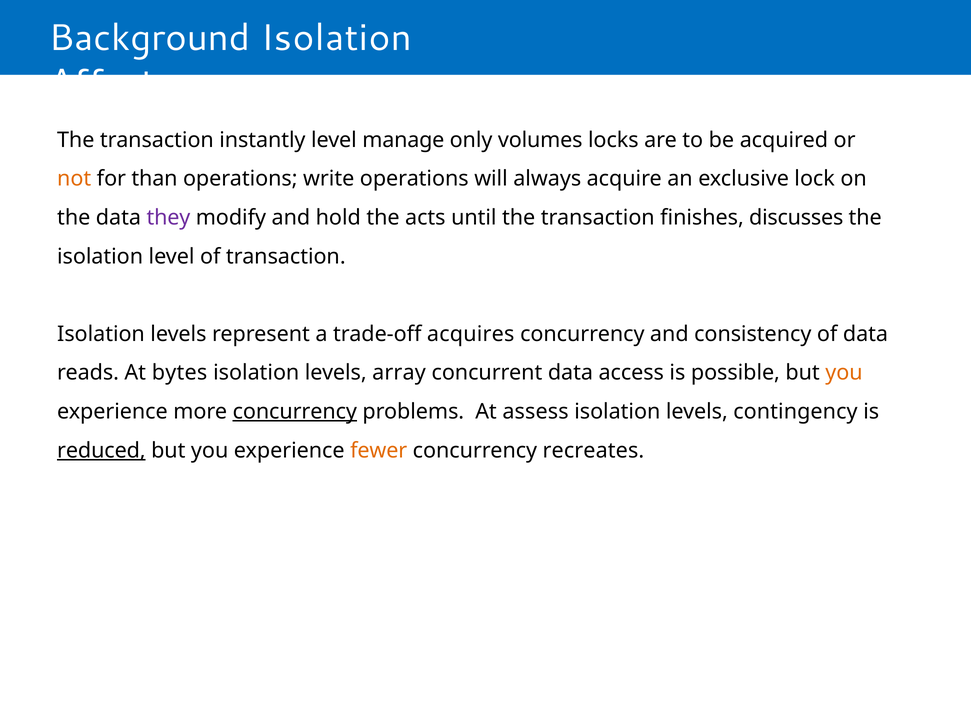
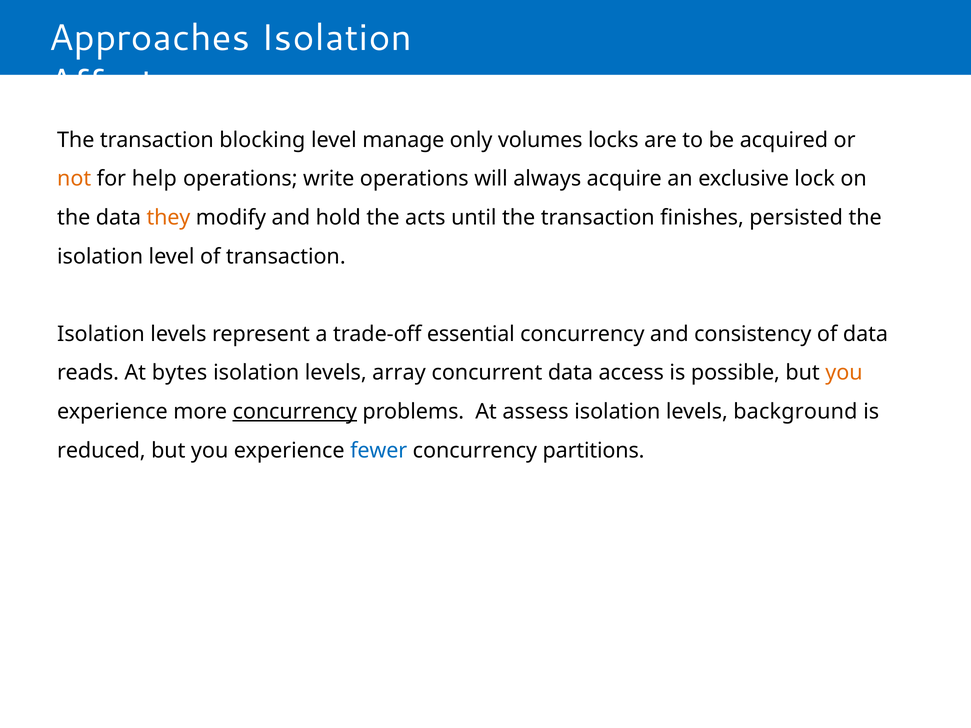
Background: Background -> Approaches
instantly: instantly -> blocking
than: than -> help
they colour: purple -> orange
discusses: discusses -> persisted
acquires: acquires -> essential
contingency: contingency -> background
reduced underline: present -> none
fewer colour: orange -> blue
recreates: recreates -> partitions
